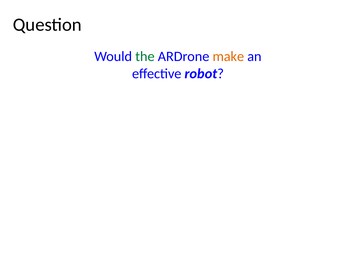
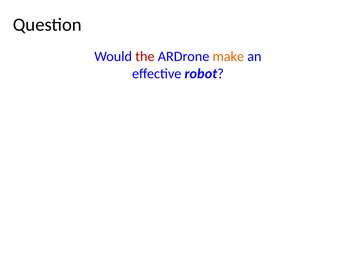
the colour: green -> red
